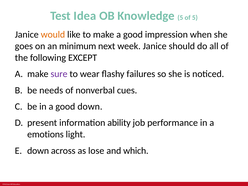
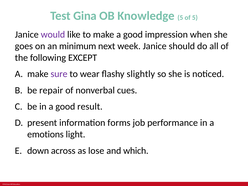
Idea: Idea -> Gina
would colour: orange -> purple
failures: failures -> slightly
needs: needs -> repair
good down: down -> result
ability: ability -> forms
